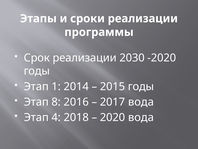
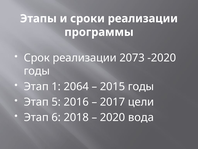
2030: 2030 -> 2073
2014: 2014 -> 2064
8: 8 -> 5
2017 вода: вода -> цели
4: 4 -> 6
